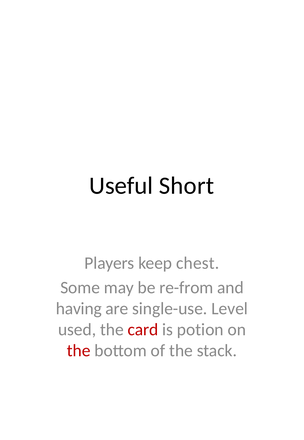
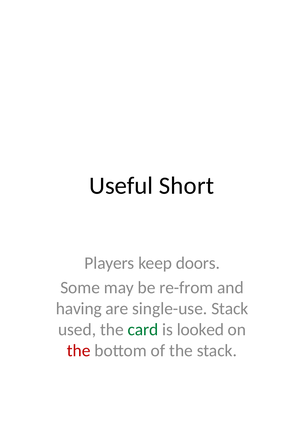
chest: chest -> doors
single-use Level: Level -> Stack
card colour: red -> green
potion: potion -> looked
